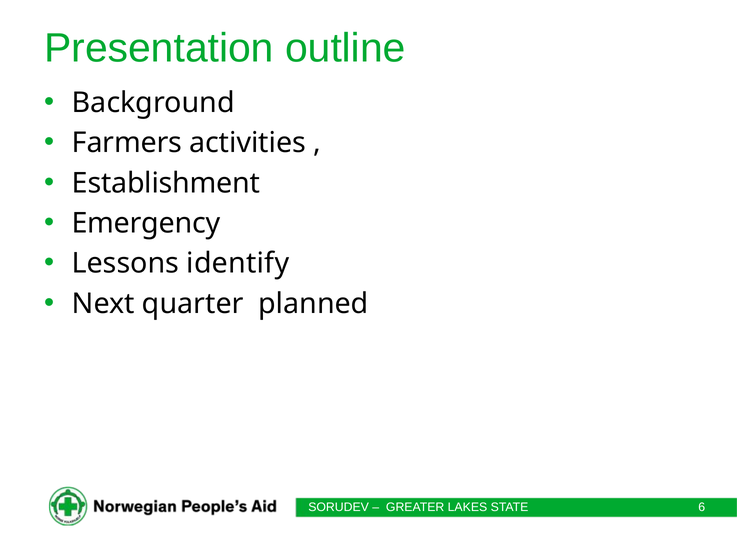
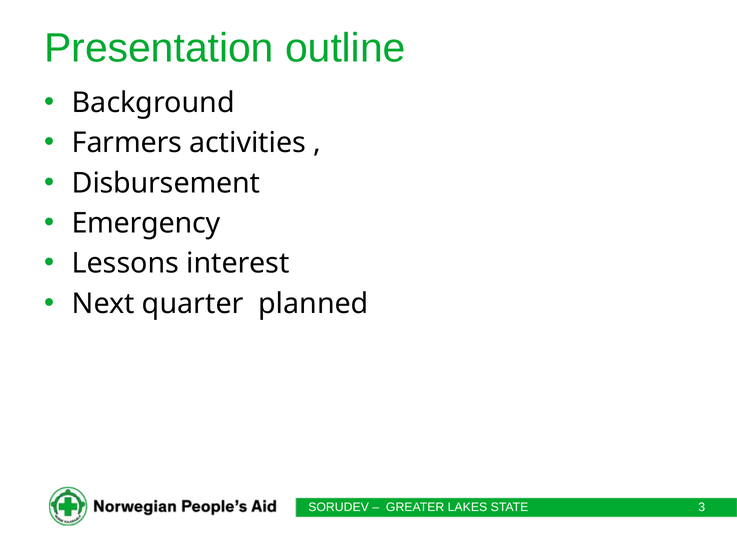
Establishment: Establishment -> Disbursement
identify: identify -> interest
6: 6 -> 3
